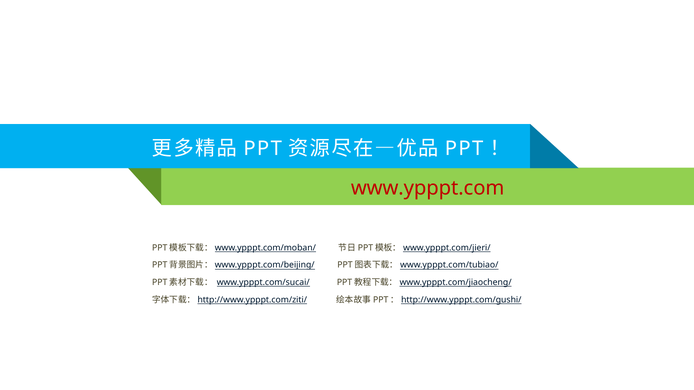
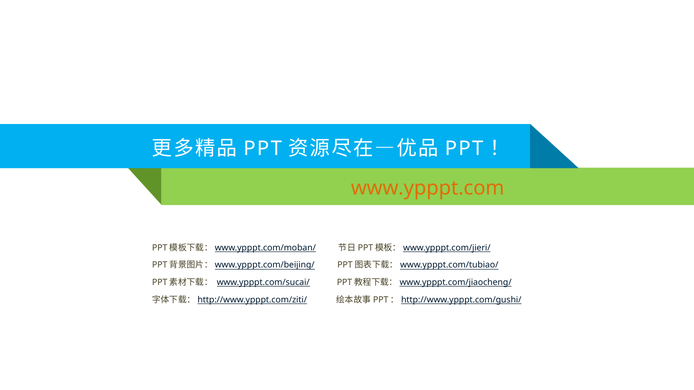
www.ypppt.com colour: red -> orange
